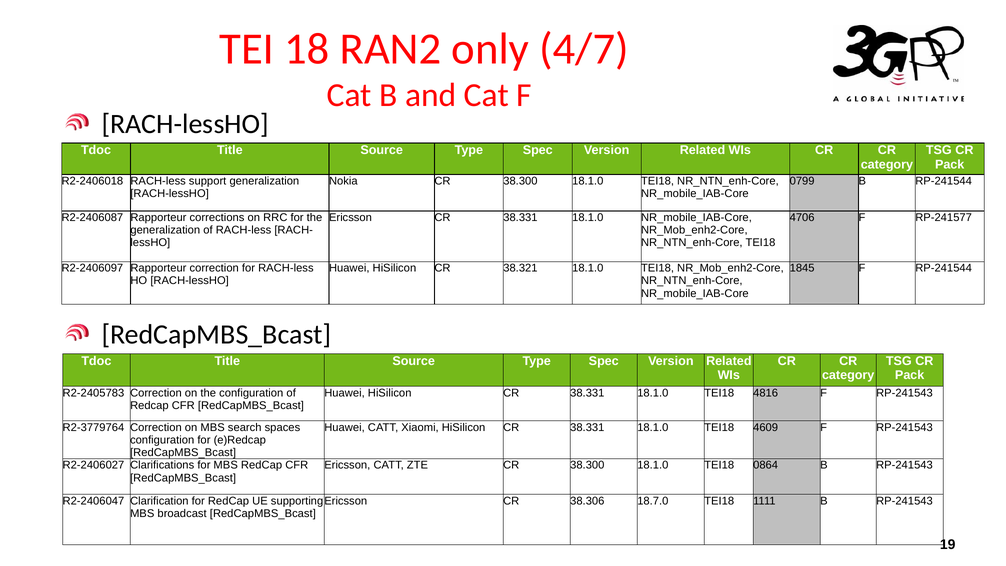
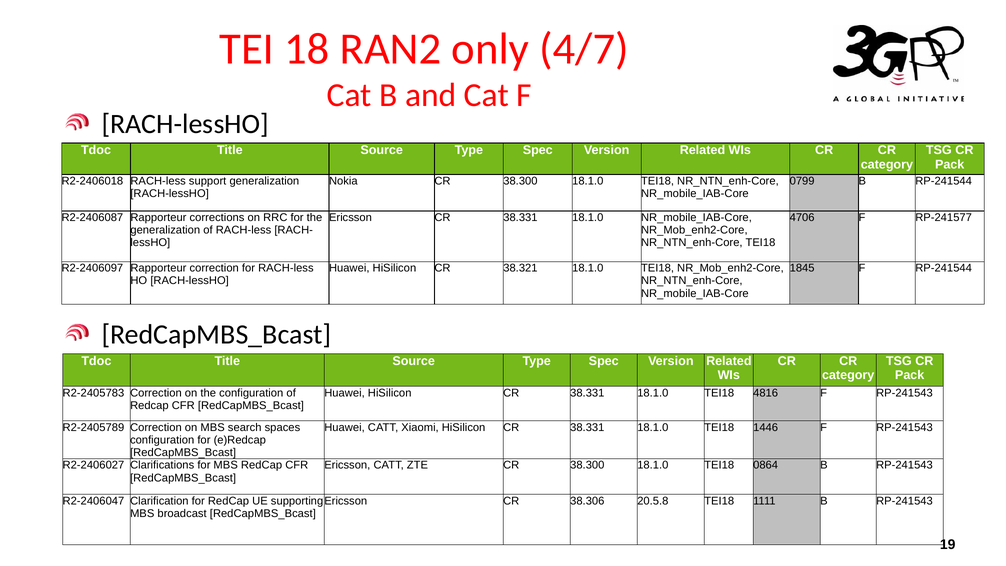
R2-3779764: R2-3779764 -> R2-2405789
4609: 4609 -> 1446
18.7.0: 18.7.0 -> 20.5.8
